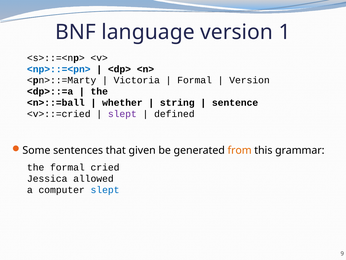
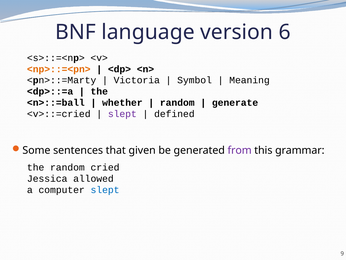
1: 1 -> 6
<np>::=<pn> colour: blue -> orange
Formal at (195, 80): Formal -> Symbol
Version at (250, 80): Version -> Meaning
string at (177, 102): string -> random
sentence: sentence -> generate
from colour: orange -> purple
the formal: formal -> random
